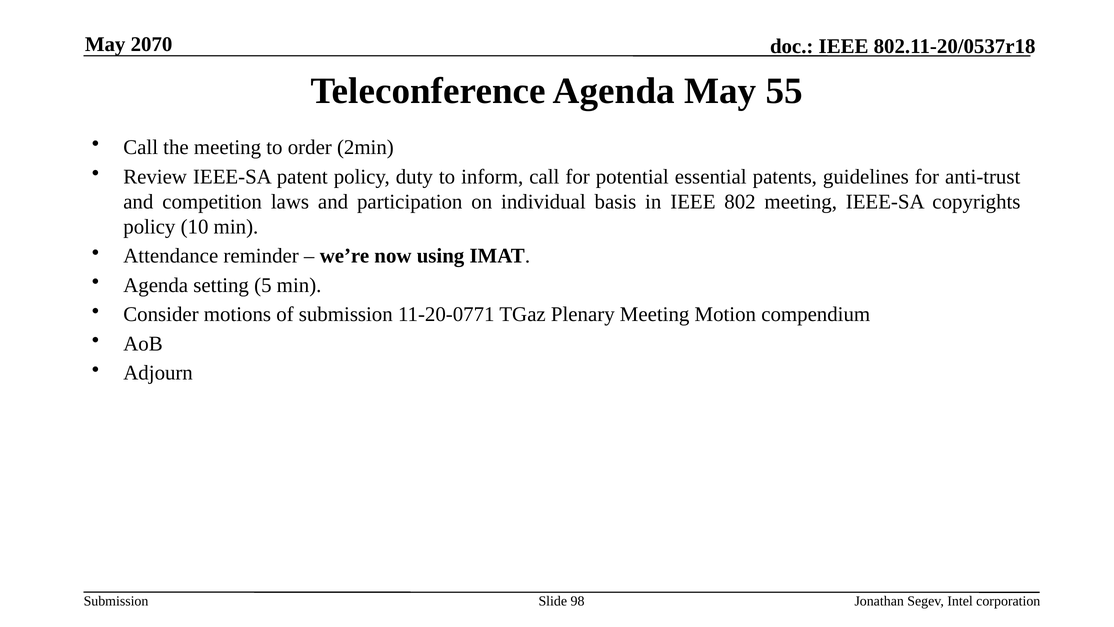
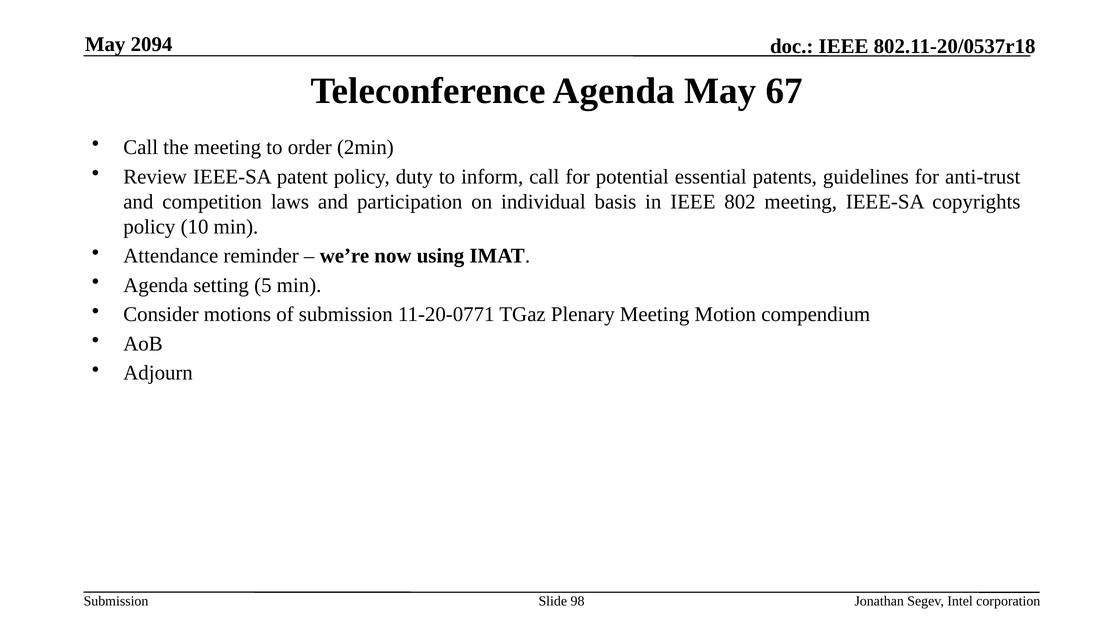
2070: 2070 -> 2094
55: 55 -> 67
